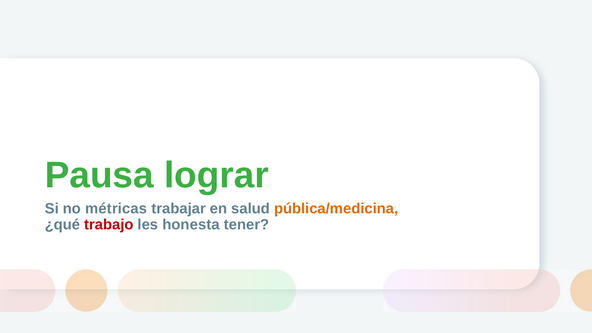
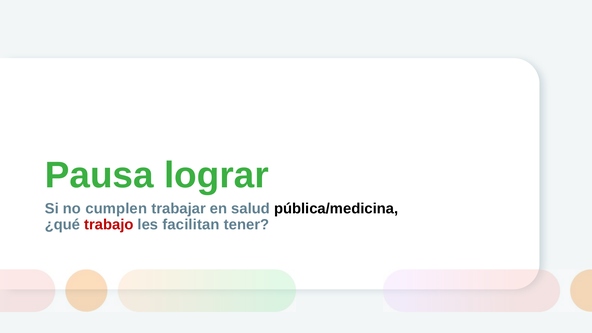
métricas: métricas -> cumplen
pública/medicina colour: orange -> black
honesta: honesta -> facilitan
